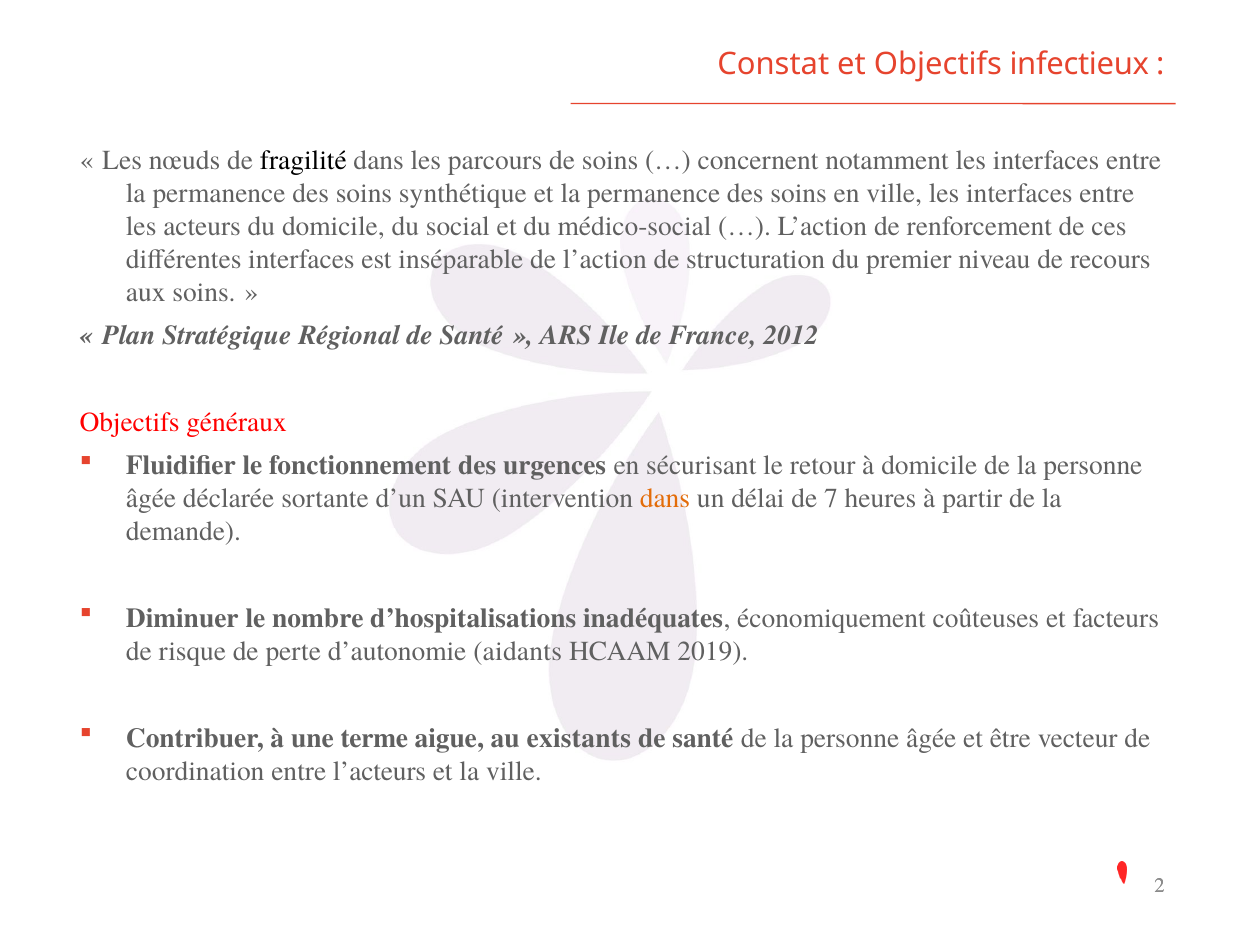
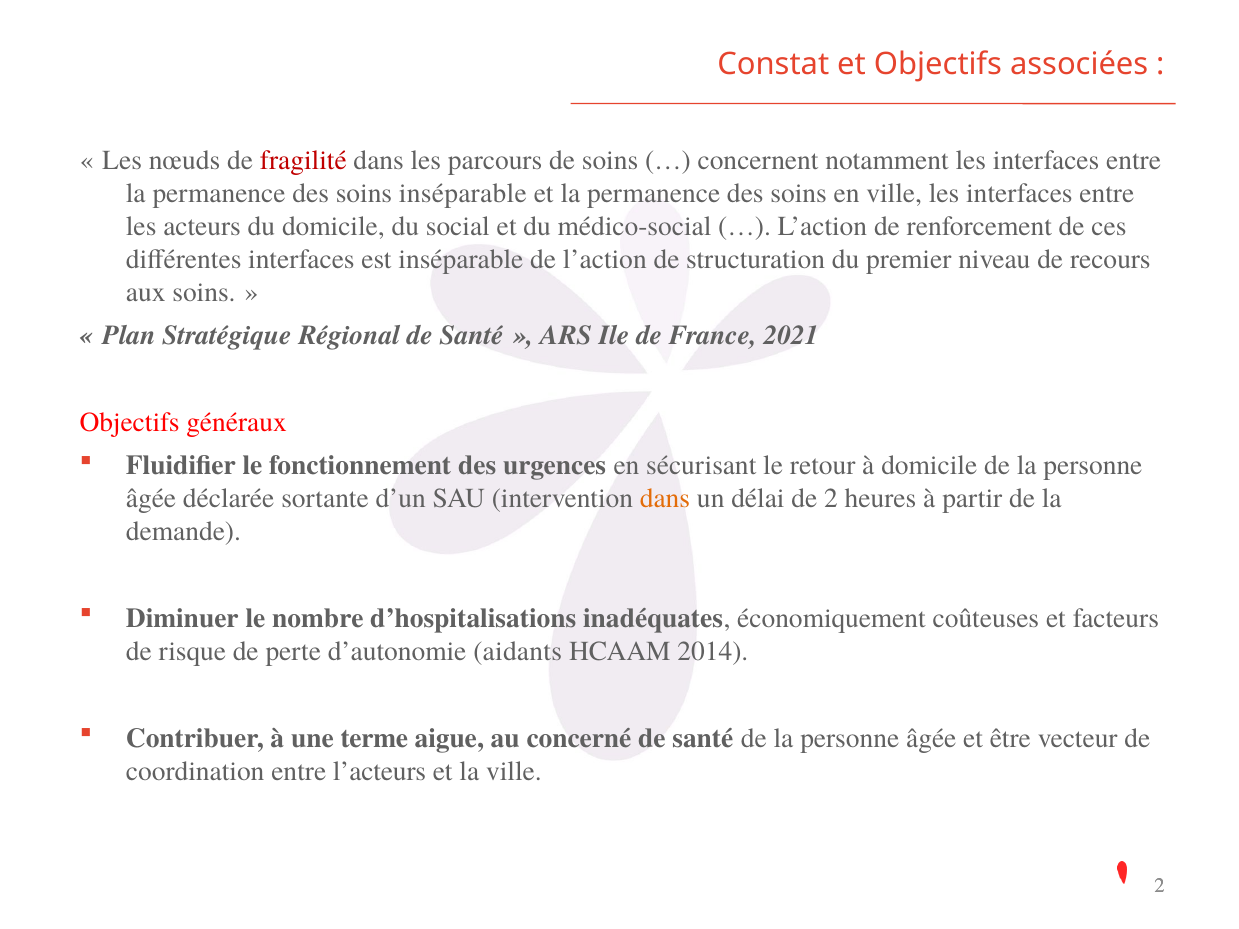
infectieux: infectieux -> associées
fragilité colour: black -> red
soins synthétique: synthétique -> inséparable
2012: 2012 -> 2021
7: 7 -> 2
2019: 2019 -> 2014
existants: existants -> concerné
